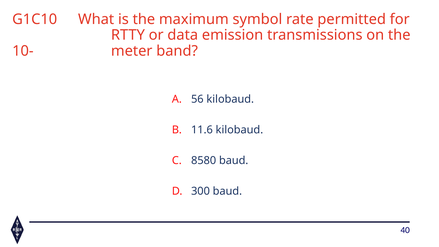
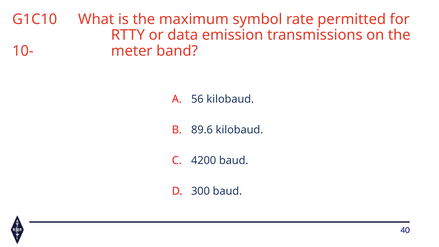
11.6: 11.6 -> 89.6
8580: 8580 -> 4200
